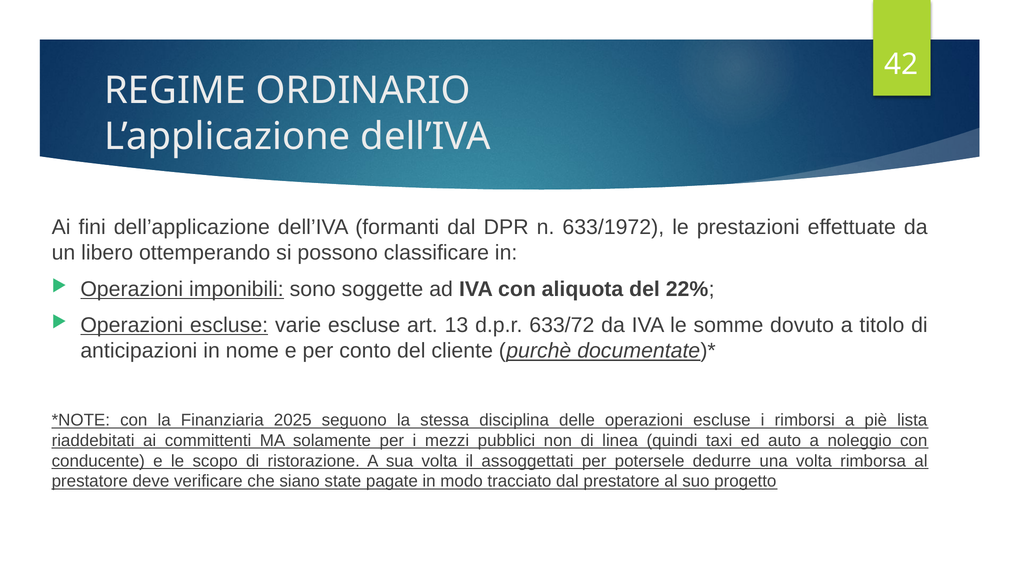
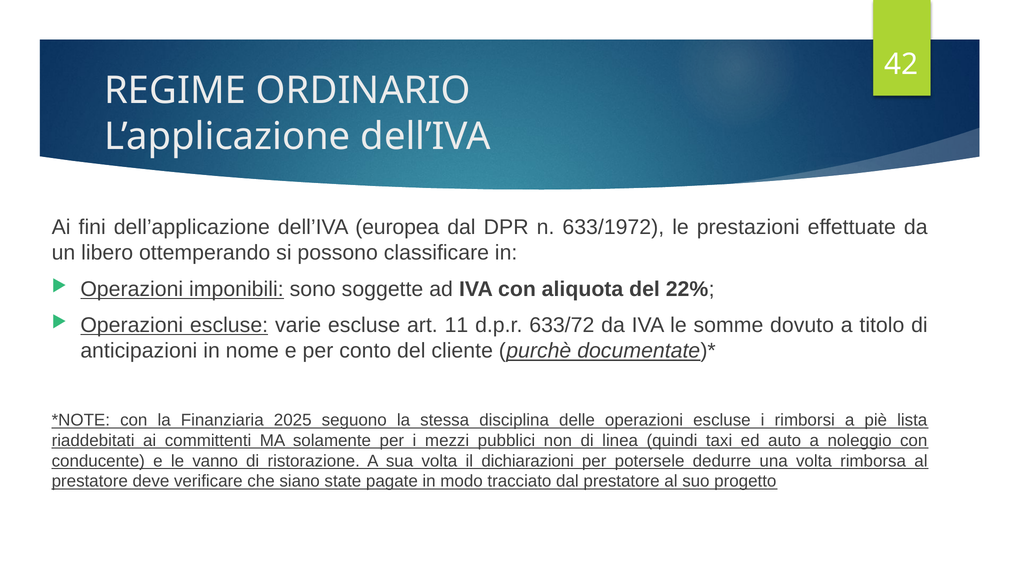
formanti: formanti -> europea
13: 13 -> 11
scopo: scopo -> vanno
assoggettati: assoggettati -> dichiarazioni
